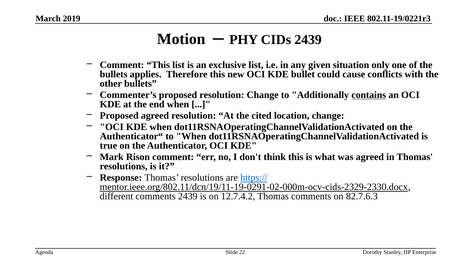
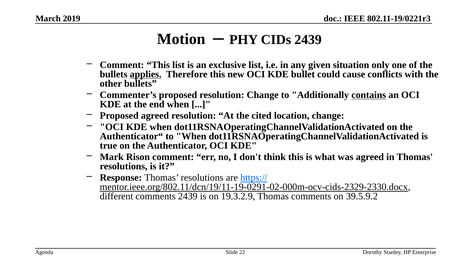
applies underline: none -> present
12.7.4.2: 12.7.4.2 -> 19.3.2.9
82.7.6.3: 82.7.6.3 -> 39.5.9.2
